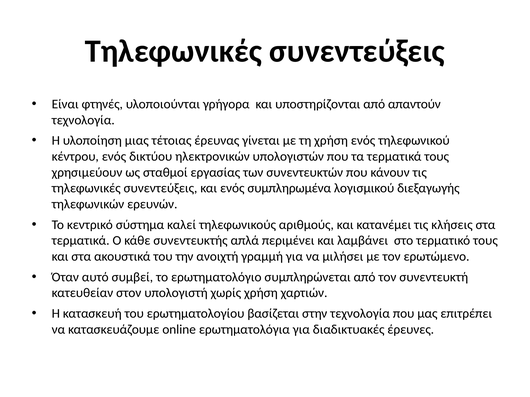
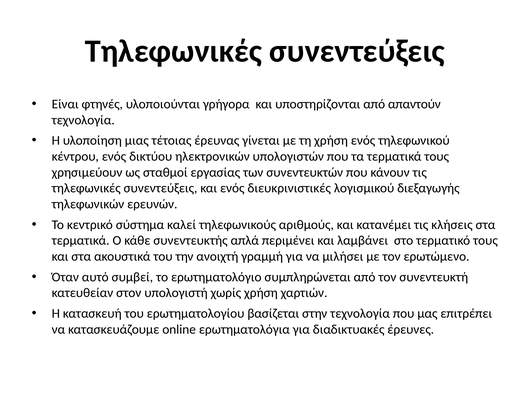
συμπληρωμένα: συμπληρωμένα -> διευκρινιστικές
